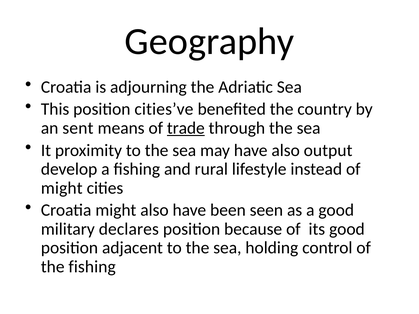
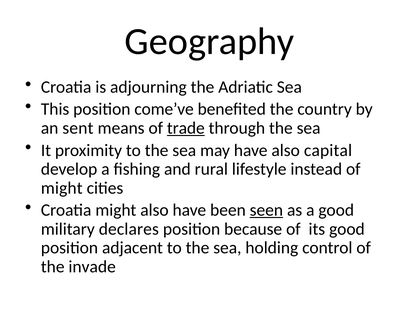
cities’ve: cities’ve -> come’ve
output: output -> capital
seen underline: none -> present
the fishing: fishing -> invade
